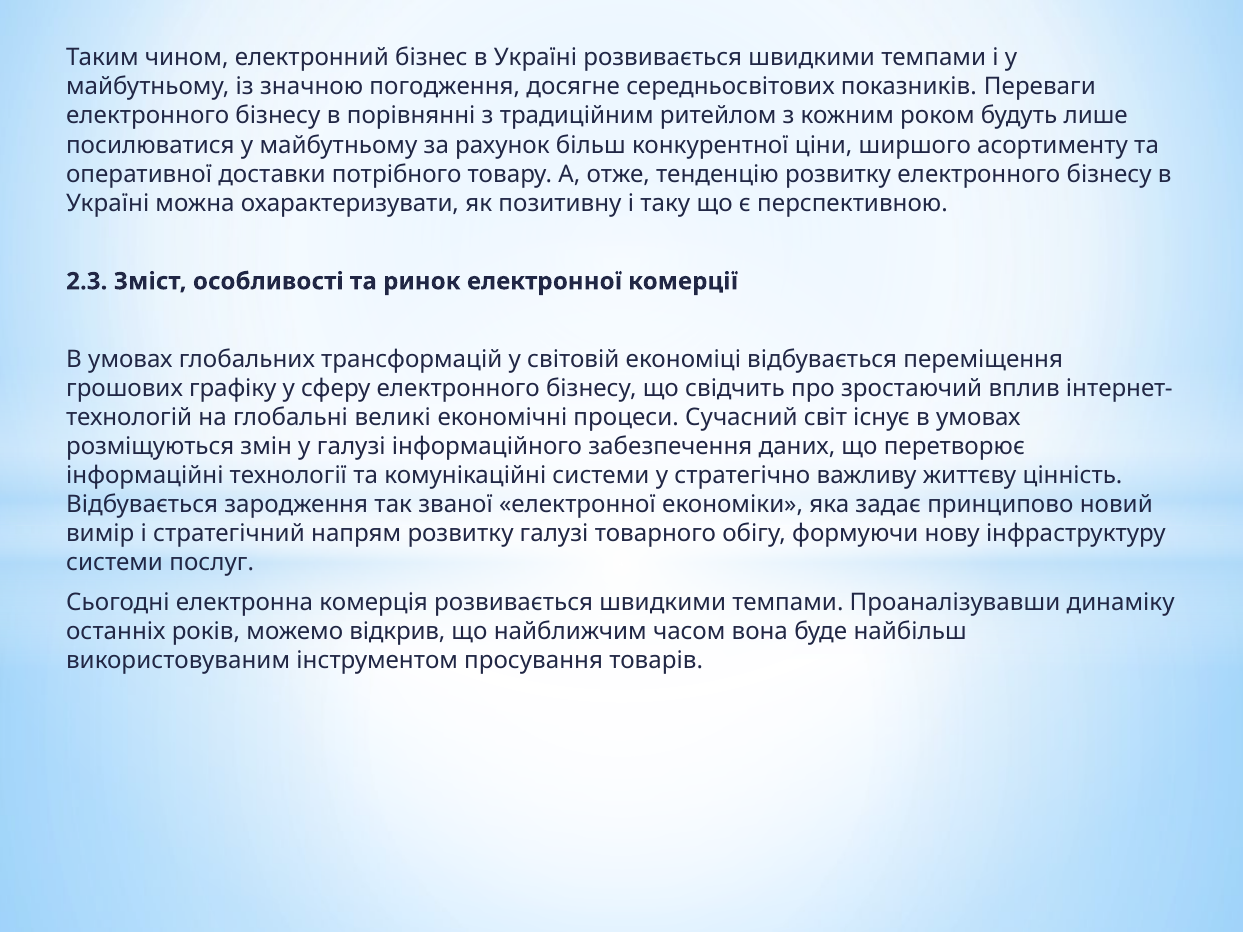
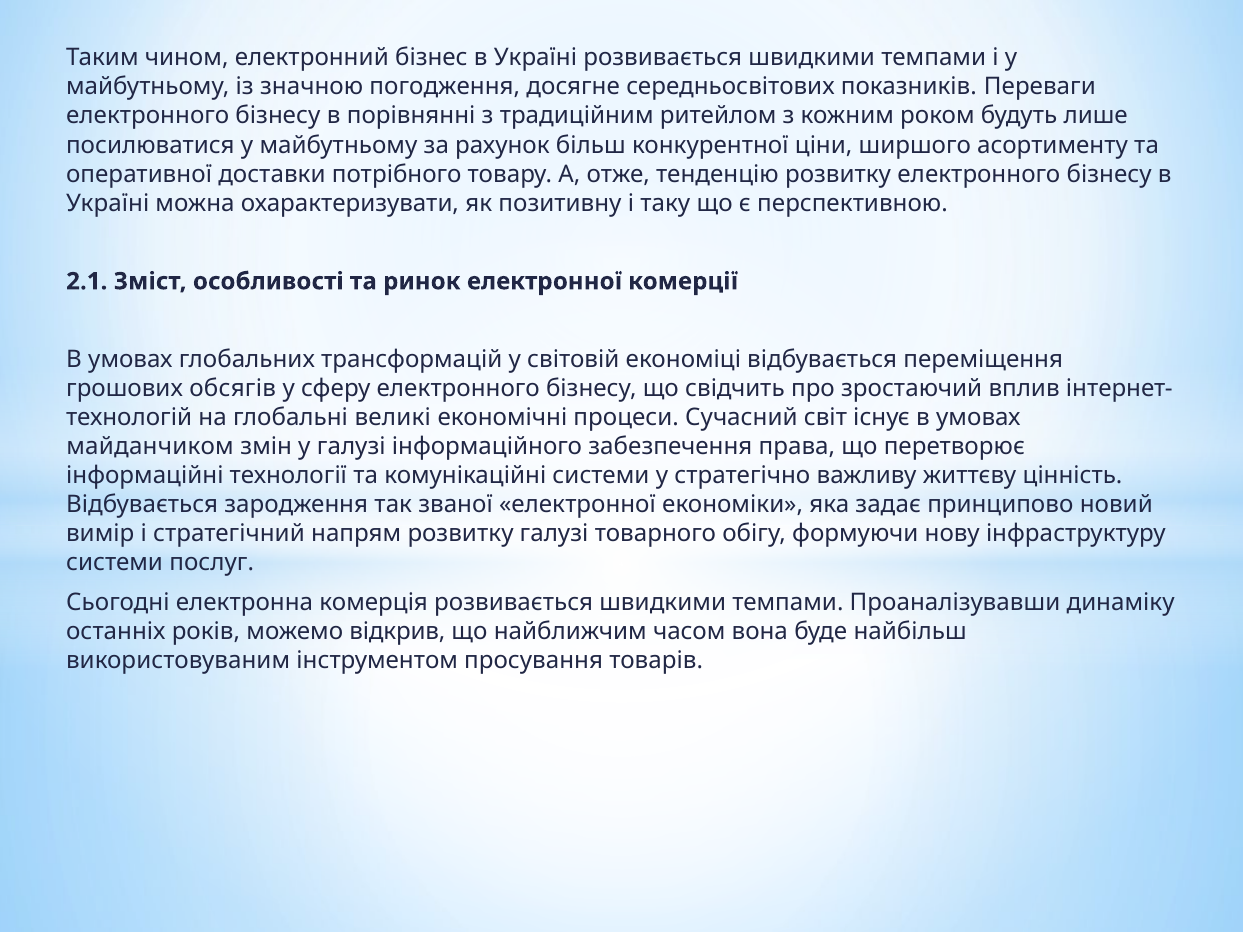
2.3: 2.3 -> 2.1
графіку: графіку -> обсягів
розміщуються: розміщуються -> майданчиком
даних: даних -> права
